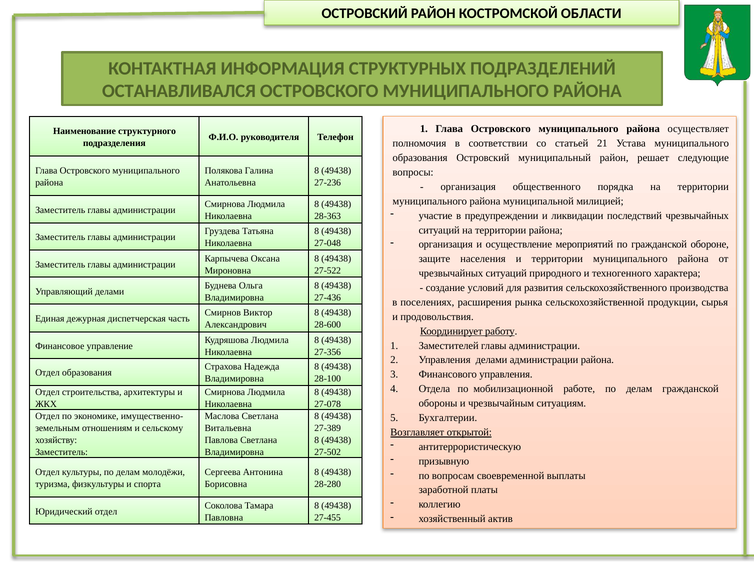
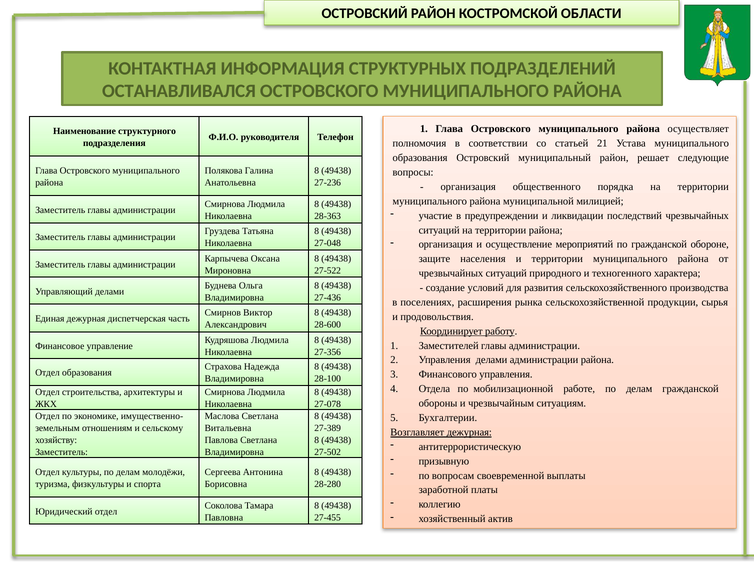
Возглавляет открытой: открытой -> дежурная
